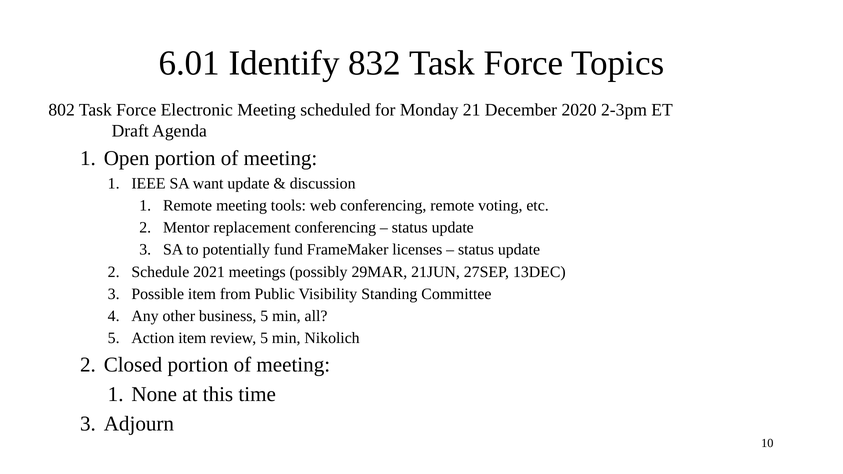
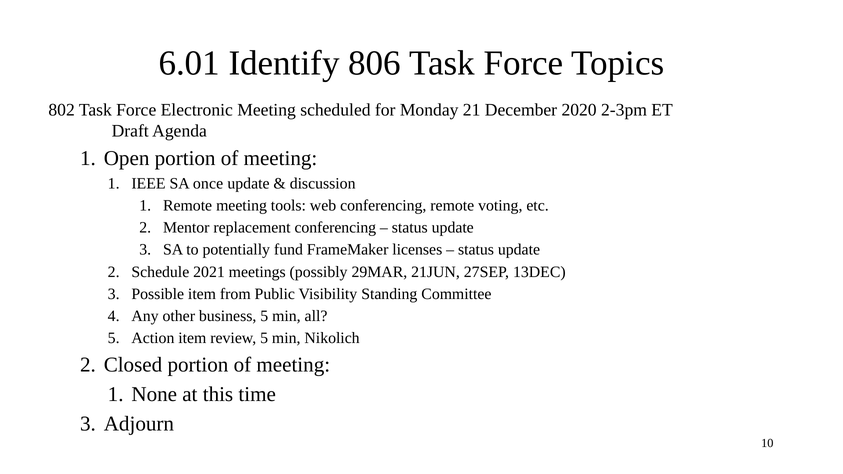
832: 832 -> 806
want: want -> once
